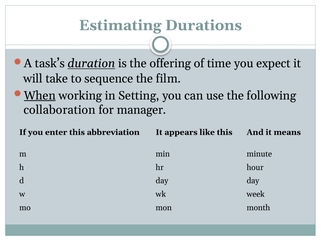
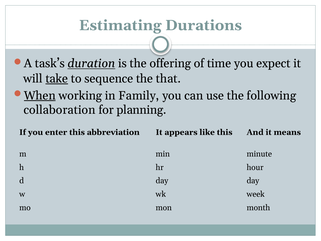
take underline: none -> present
film: film -> that
Setting: Setting -> Family
manager: manager -> planning
